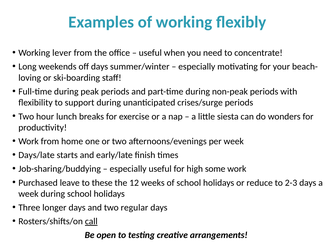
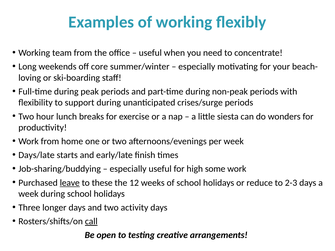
lever: lever -> team
off days: days -> core
leave underline: none -> present
regular: regular -> activity
